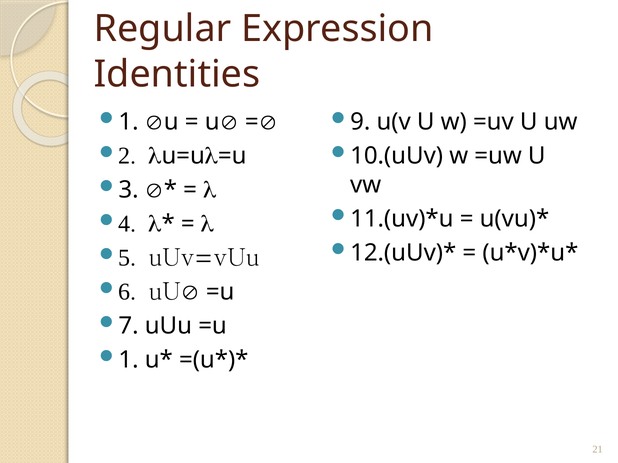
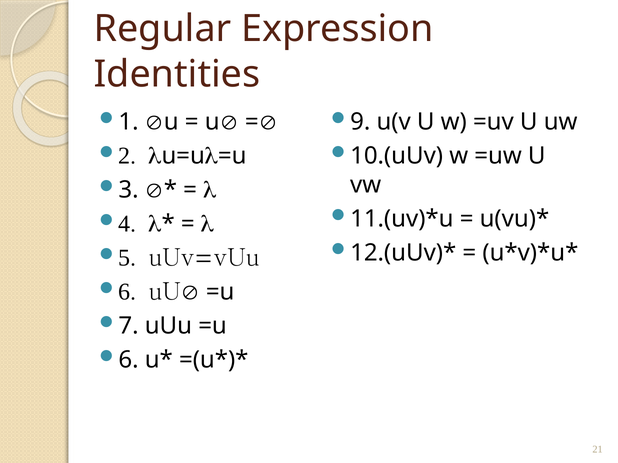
1 at (129, 360): 1 -> 6
